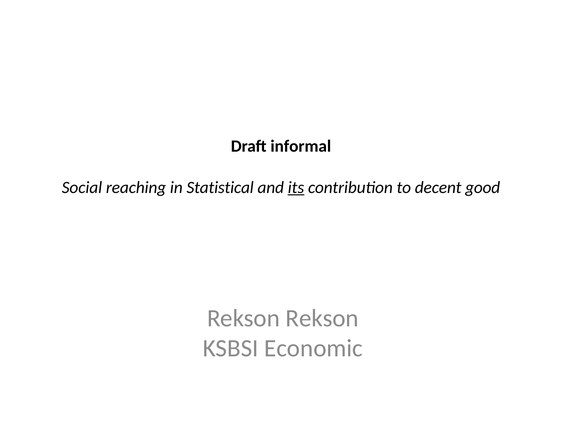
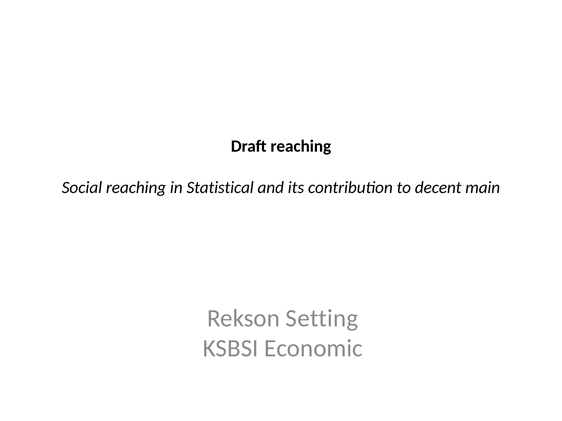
Draft informal: informal -> reaching
its underline: present -> none
good: good -> main
Rekson Rekson: Rekson -> Setting
